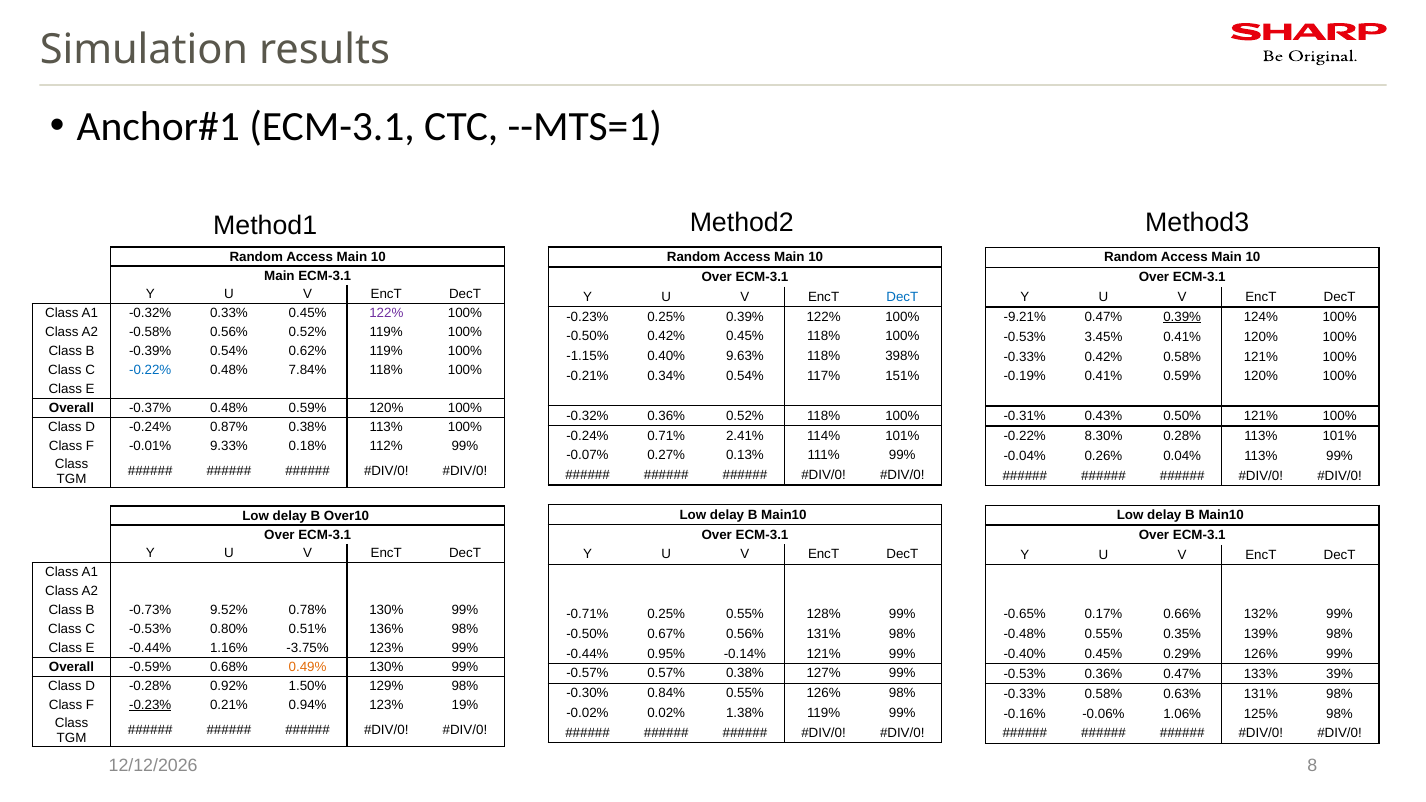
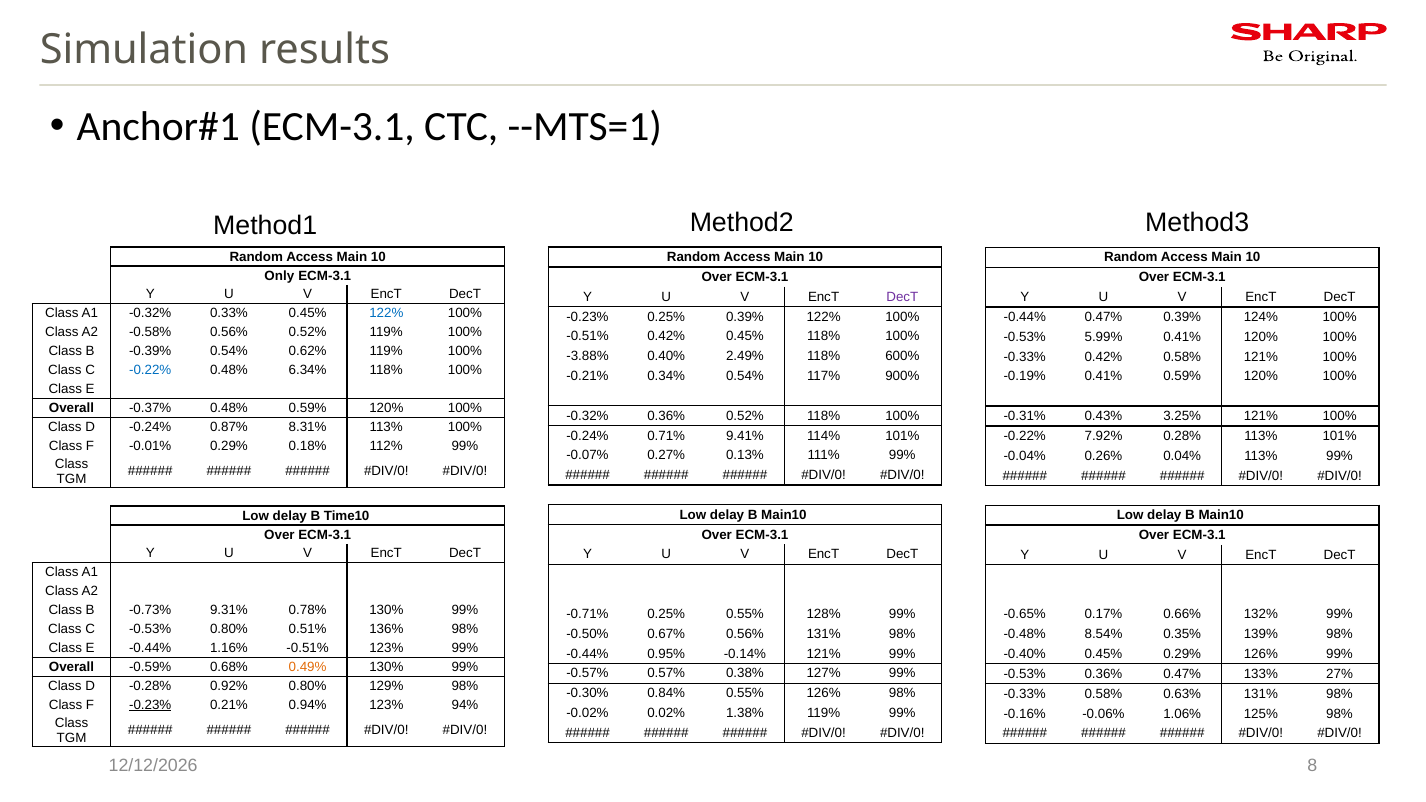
Main at (279, 276): Main -> Only
DecT at (902, 297) colour: blue -> purple
122% at (386, 313) colour: purple -> blue
-9.21% at (1025, 317): -9.21% -> -0.44%
0.39% at (1182, 317) underline: present -> none
-0.50% at (588, 337): -0.50% -> -0.51%
3.45%: 3.45% -> 5.99%
-1.15%: -1.15% -> -3.88%
9.63%: 9.63% -> 2.49%
398%: 398% -> 600%
7.84%: 7.84% -> 6.34%
151%: 151% -> 900%
0.50%: 0.50% -> 3.25%
0.87% 0.38%: 0.38% -> 8.31%
2.41%: 2.41% -> 9.41%
8.30%: 8.30% -> 7.92%
-0.01% 9.33%: 9.33% -> 0.29%
Over10: Over10 -> Time10
9.52%: 9.52% -> 9.31%
-0.48% 0.55%: 0.55% -> 8.54%
1.16% -3.75%: -3.75% -> -0.51%
39%: 39% -> 27%
0.92% 1.50%: 1.50% -> 0.80%
19%: 19% -> 94%
